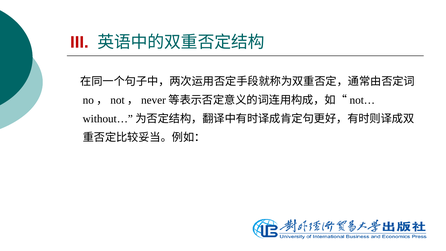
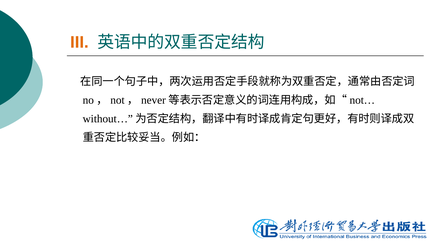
III colour: red -> orange
